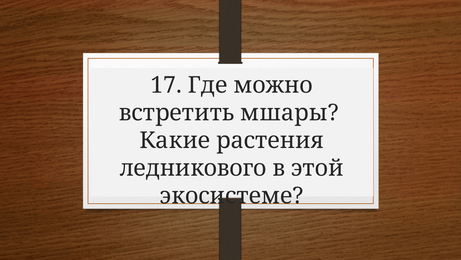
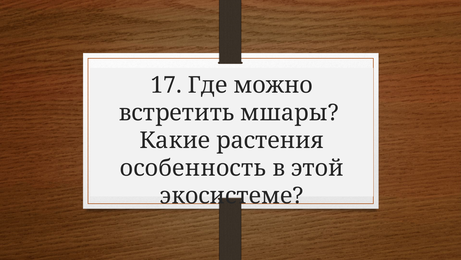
ледникового: ледникового -> особенность
